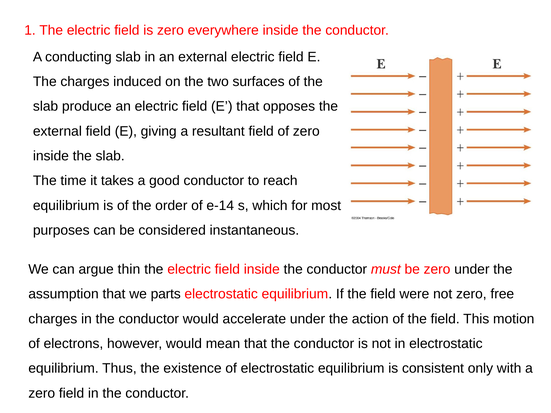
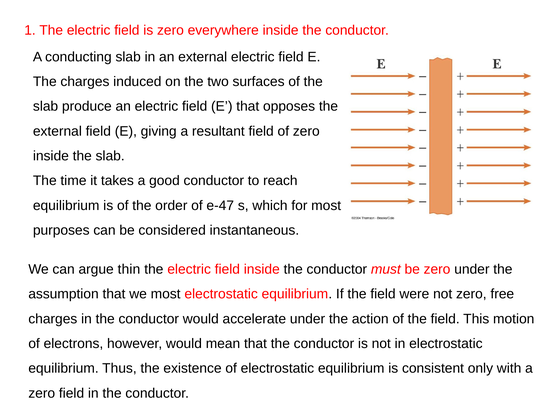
e-14: e-14 -> e-47
we parts: parts -> most
